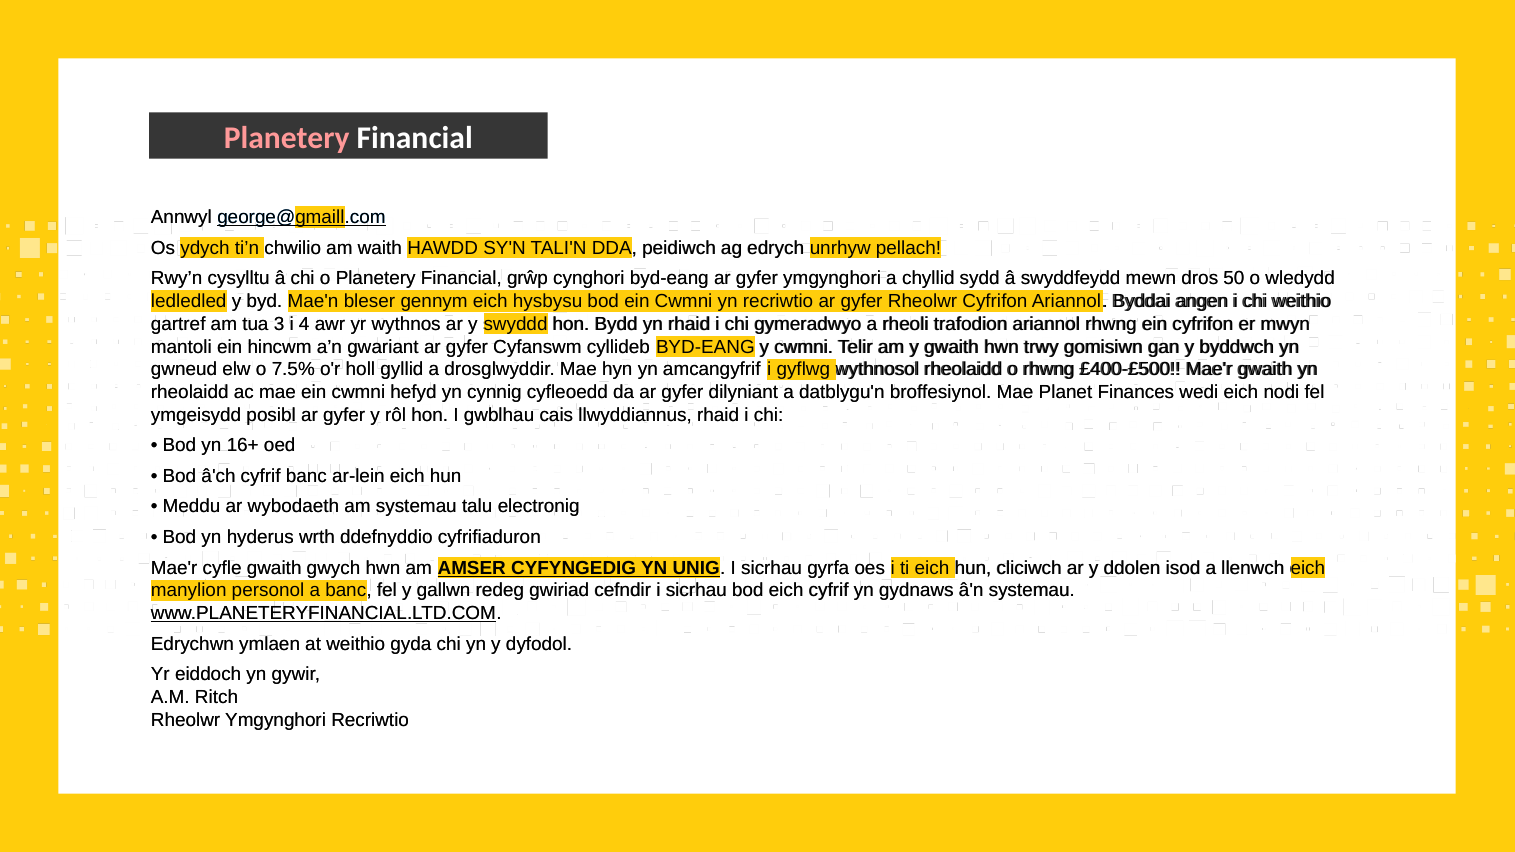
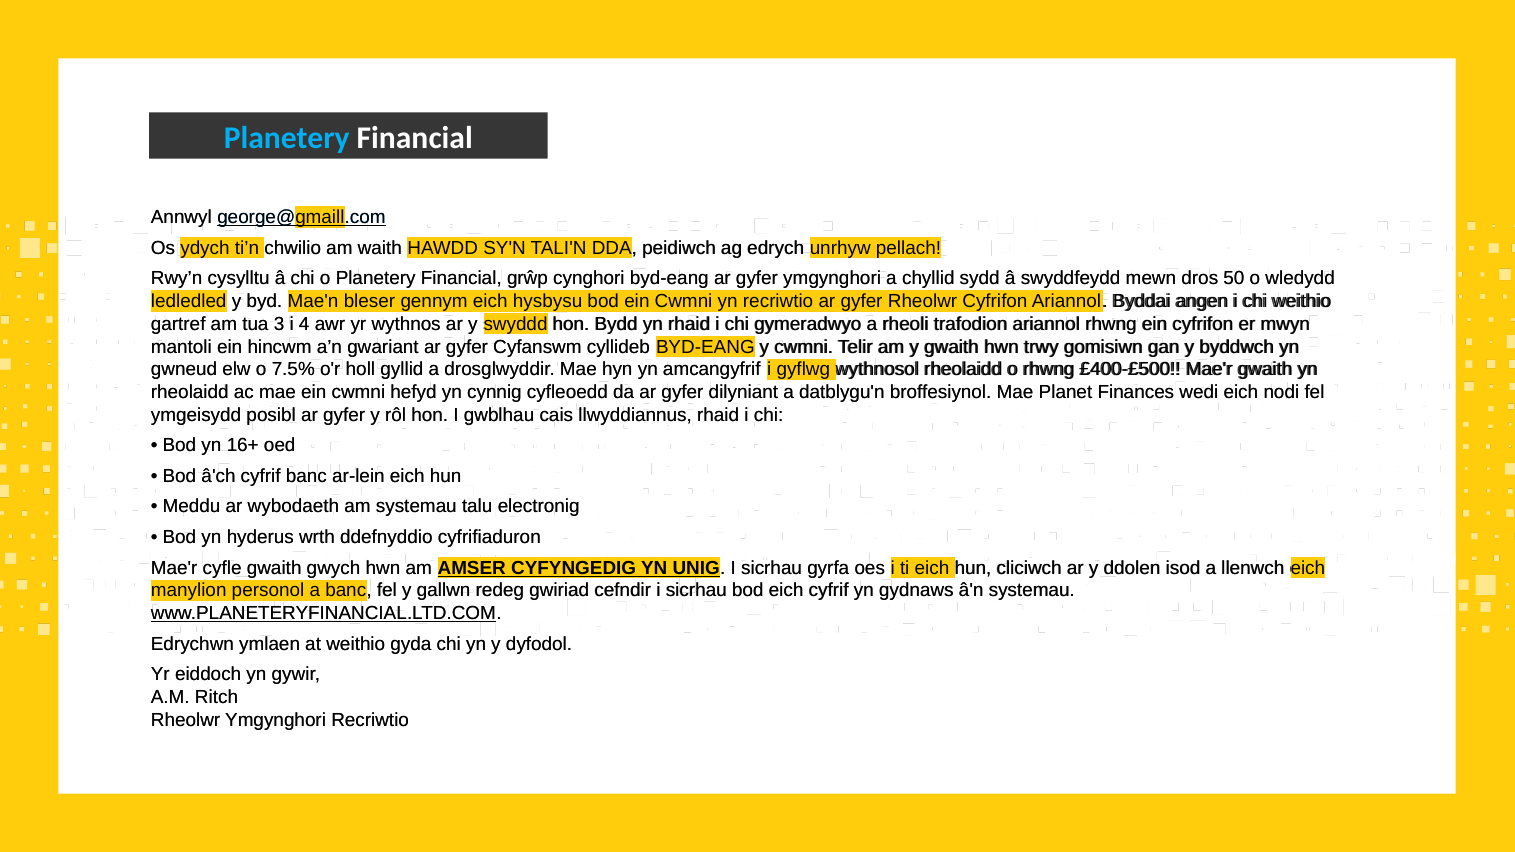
Planetery at (287, 138) colour: pink -> light blue
